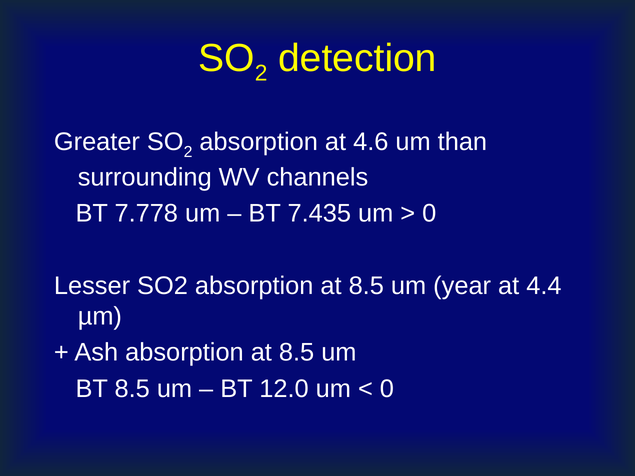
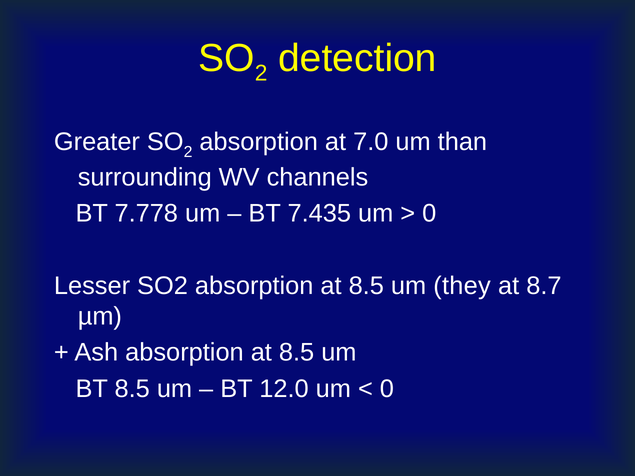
4.6: 4.6 -> 7.0
year: year -> they
4.4: 4.4 -> 8.7
